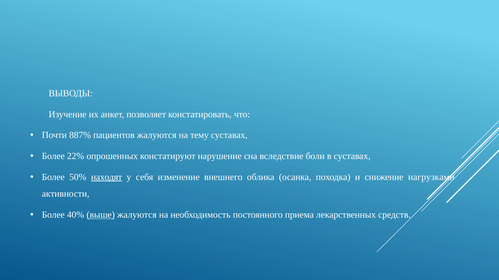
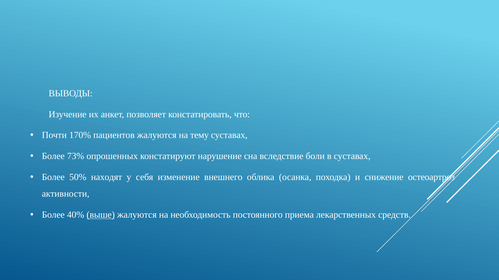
887%: 887% -> 170%
22%: 22% -> 73%
находят underline: present -> none
нагрузками: нагрузками -> остеоартроз
